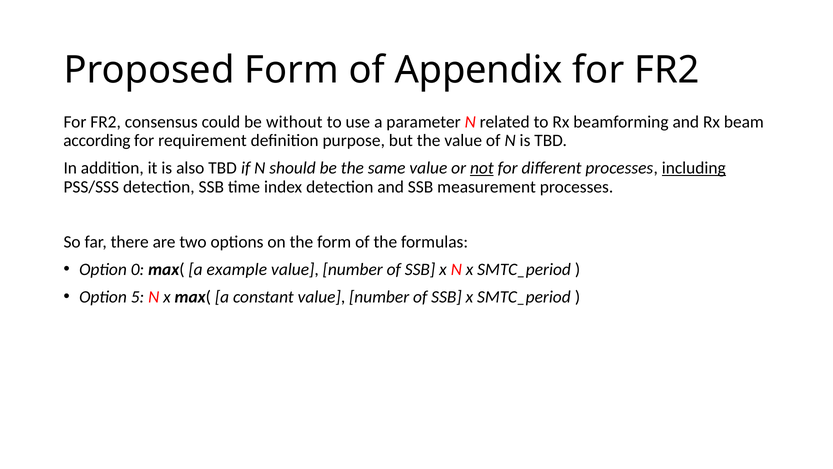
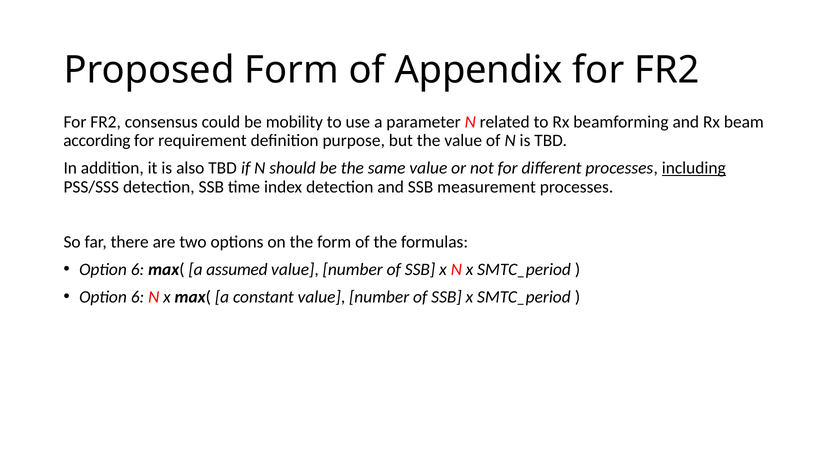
without: without -> mobility
not underline: present -> none
0 at (137, 269): 0 -> 6
example: example -> assumed
5 at (137, 297): 5 -> 6
